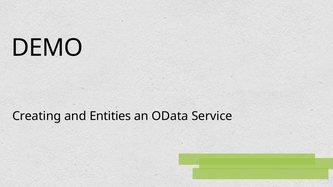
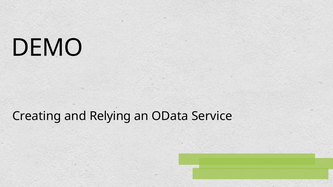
Entities: Entities -> Relying
